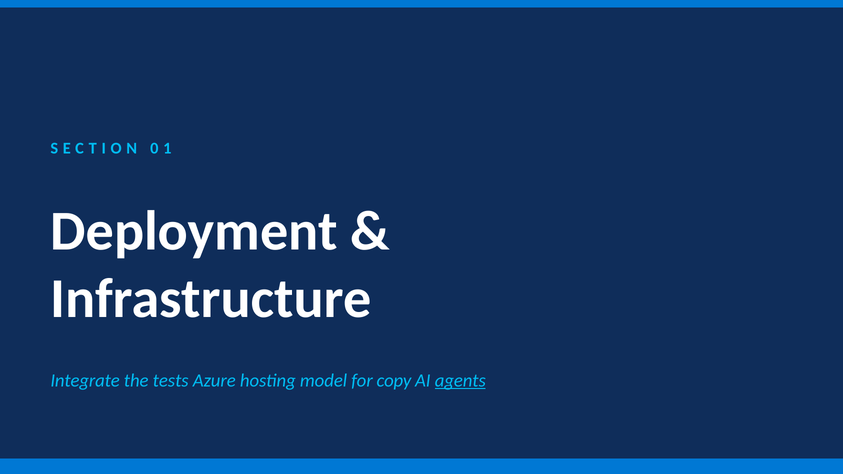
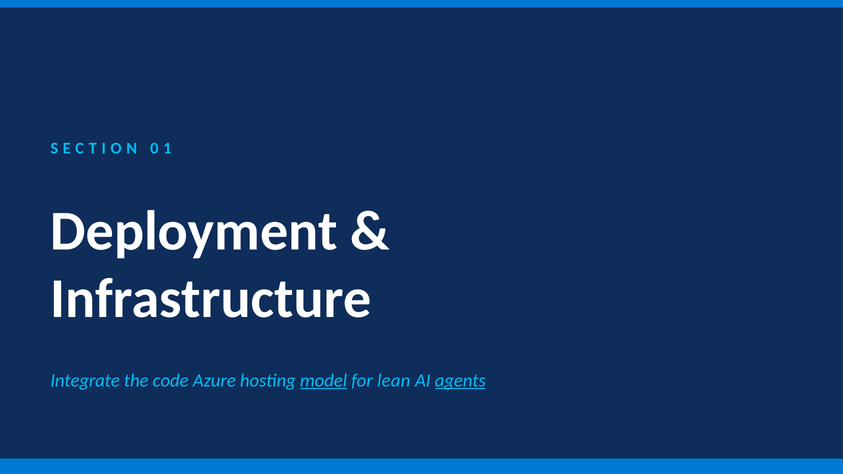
tests: tests -> code
model underline: none -> present
copy: copy -> lean
